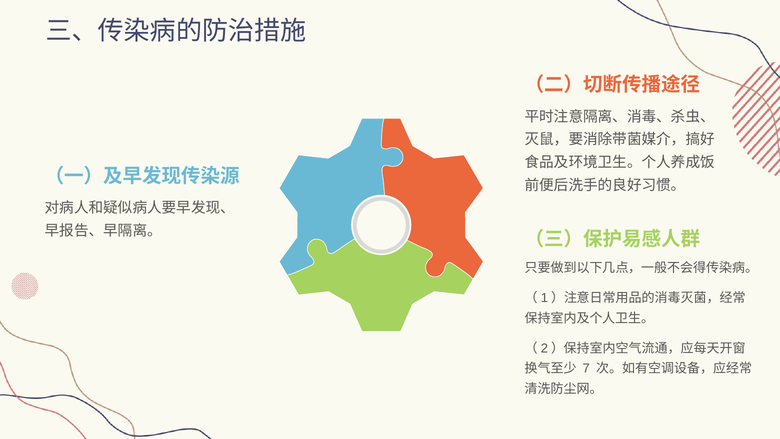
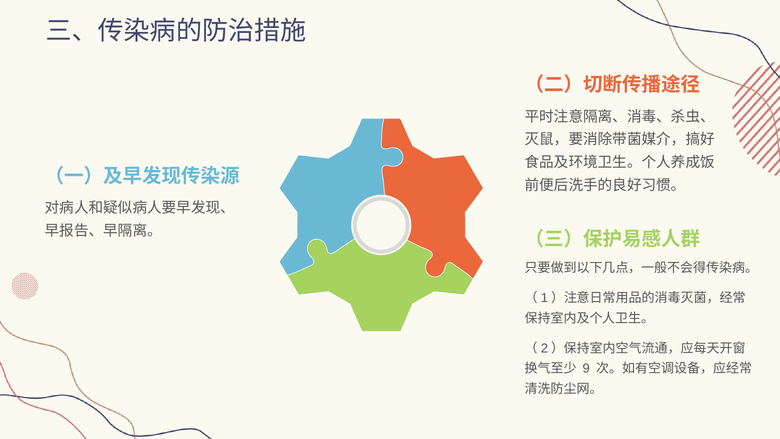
7: 7 -> 9
